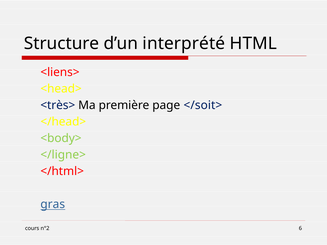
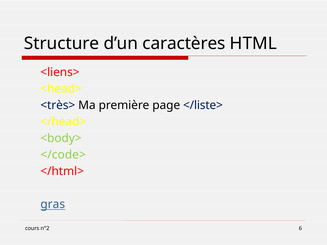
interprété: interprété -> caractères
</soit>: </soit> -> </liste>
</ligne>: </ligne> -> </code>
